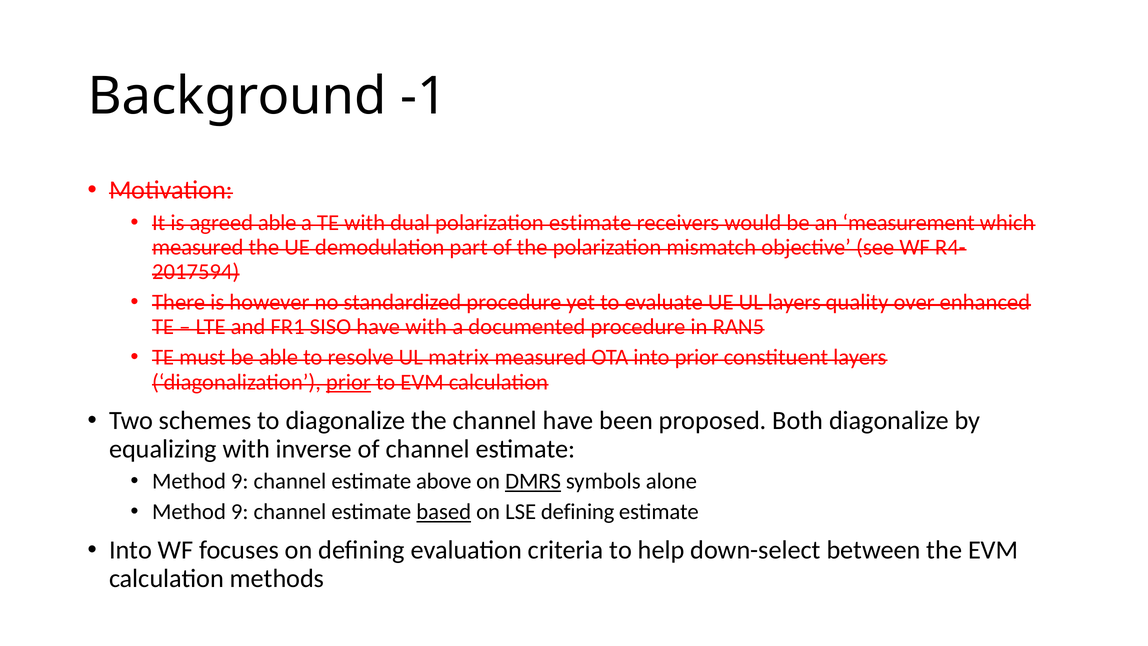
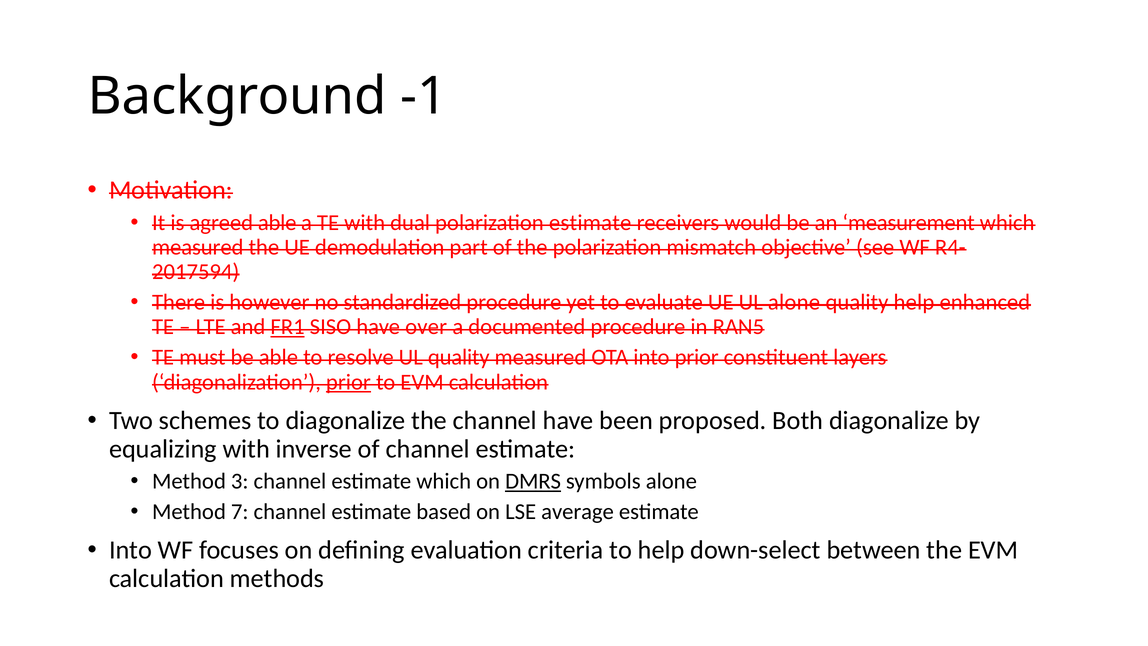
UL layers: layers -> alone
quality over: over -> help
FR1 underline: none -> present
have with: with -> over
UL matrix: matrix -> quality
9 at (240, 481): 9 -> 3
estimate above: above -> which
9 at (240, 512): 9 -> 7
based underline: present -> none
LSE defining: defining -> average
